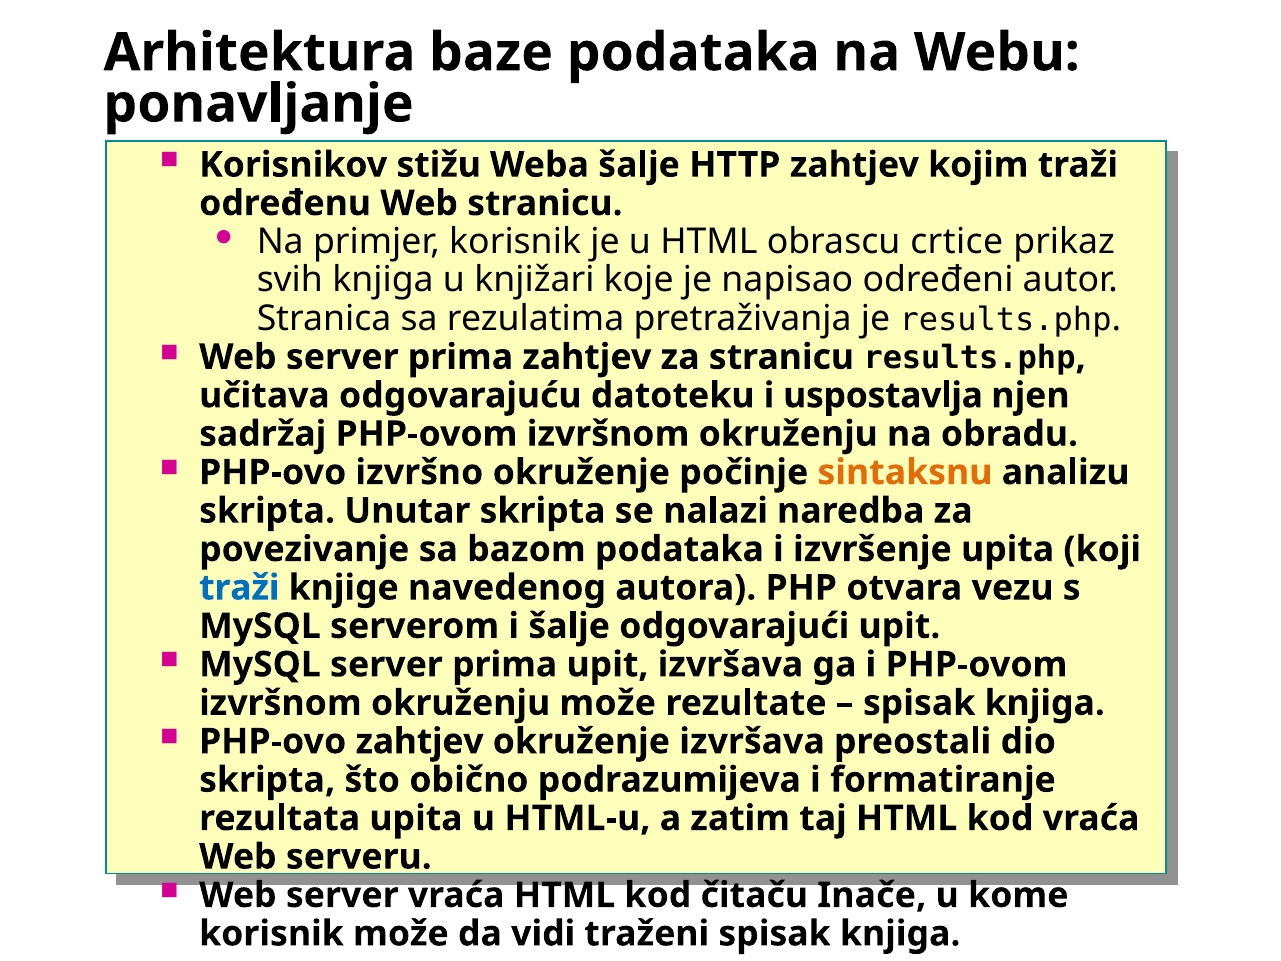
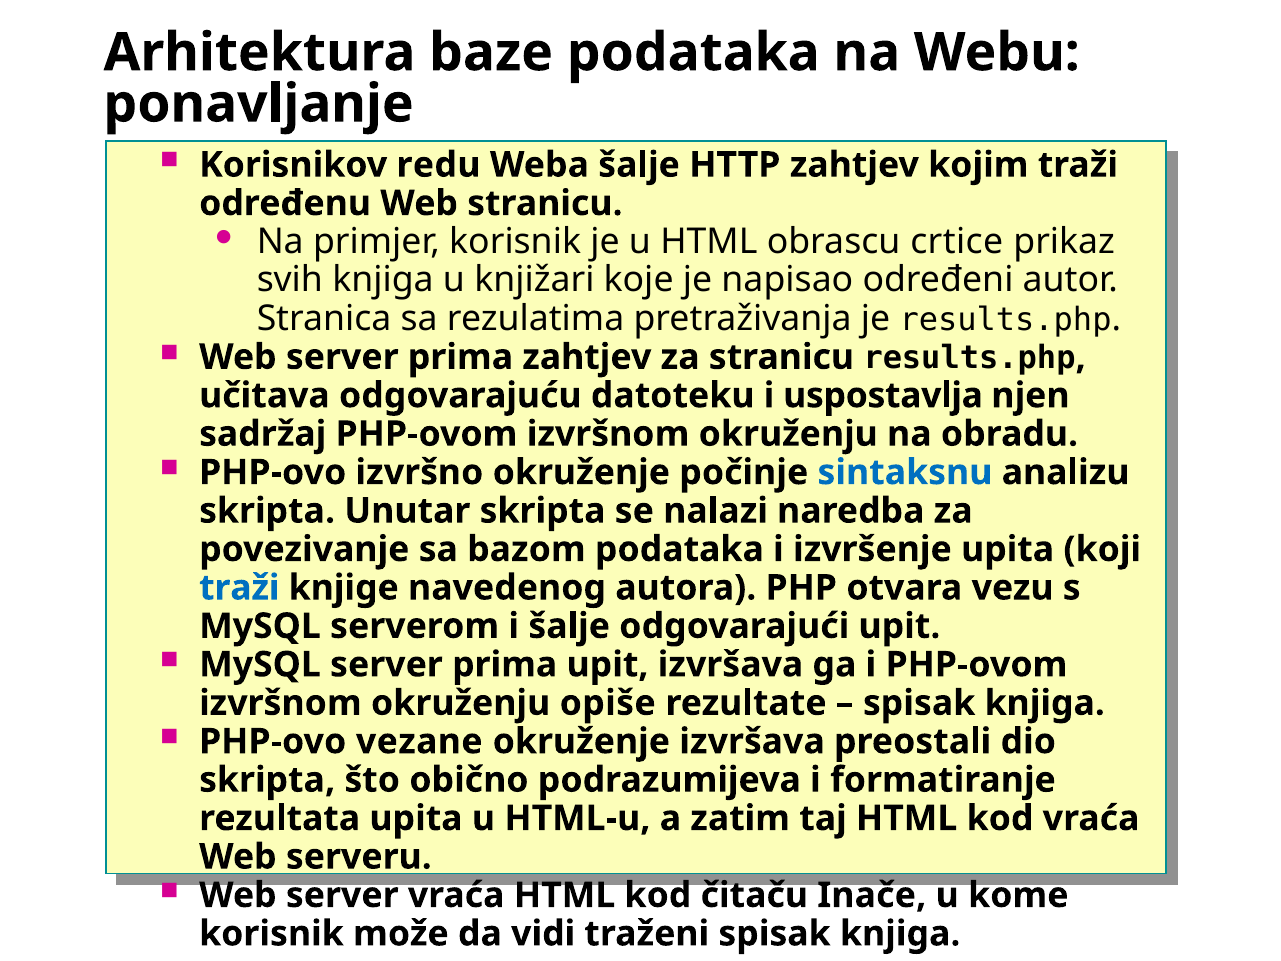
stižu: stižu -> redu
sintaksnu colour: orange -> blue
okruženju može: može -> opiše
PHP-ovo zahtjev: zahtjev -> vezane
